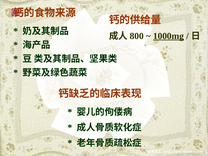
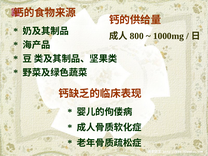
1000mg underline: present -> none
